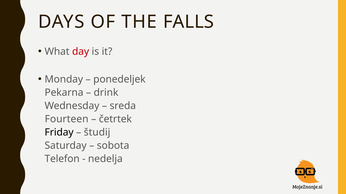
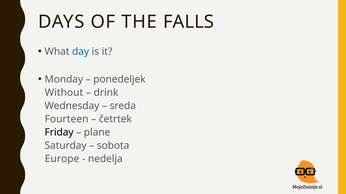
day colour: red -> blue
Pekarna: Pekarna -> Without
študij: študij -> plane
Telefon: Telefon -> Europe
